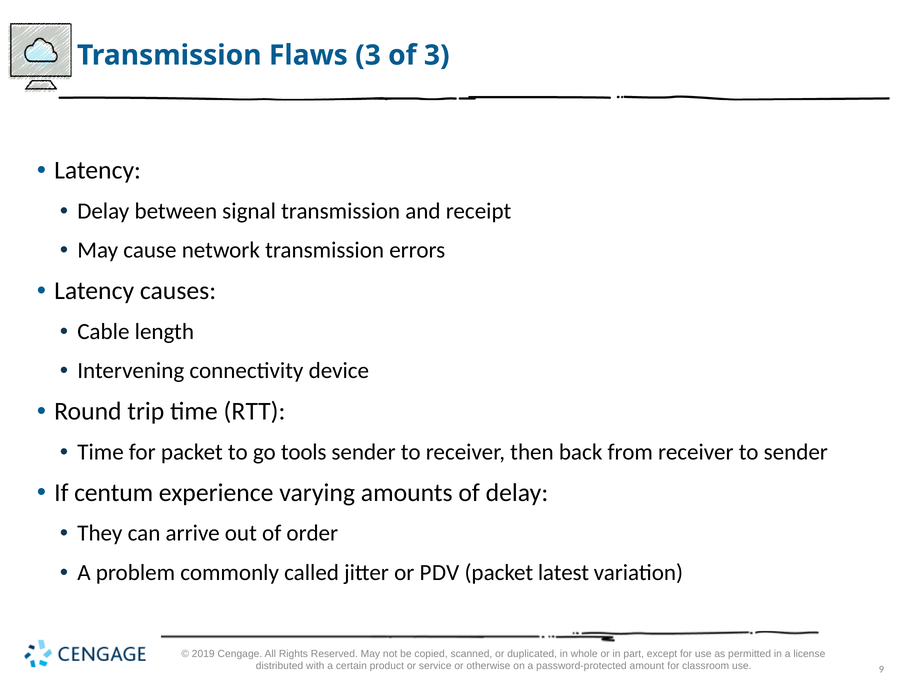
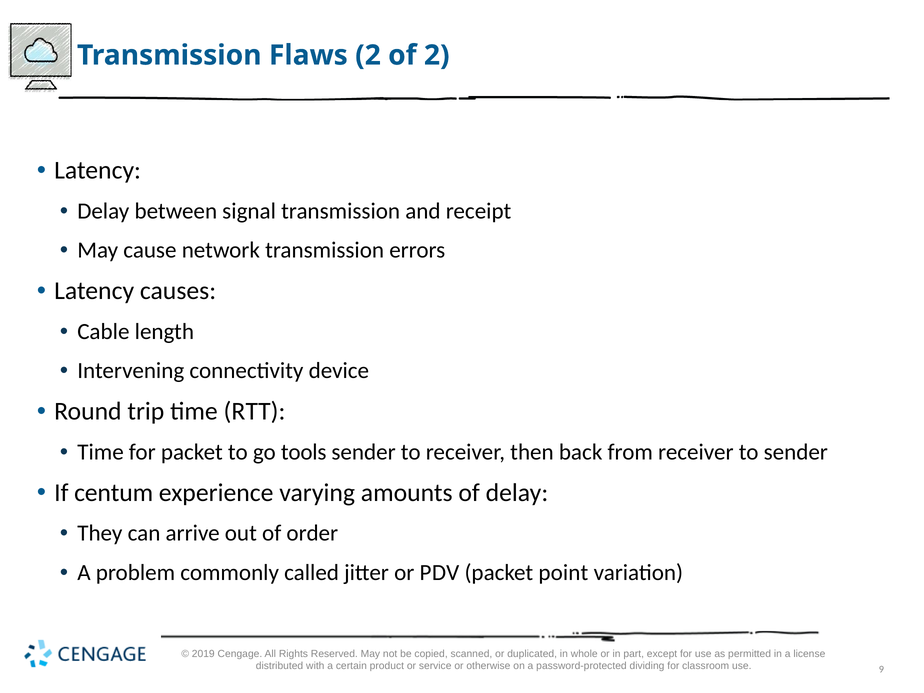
Flaws 3: 3 -> 2
of 3: 3 -> 2
latest: latest -> point
amount: amount -> dividing
